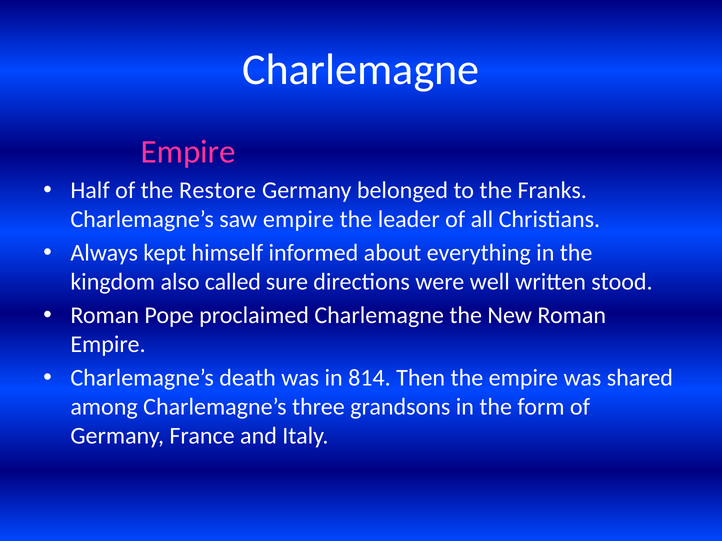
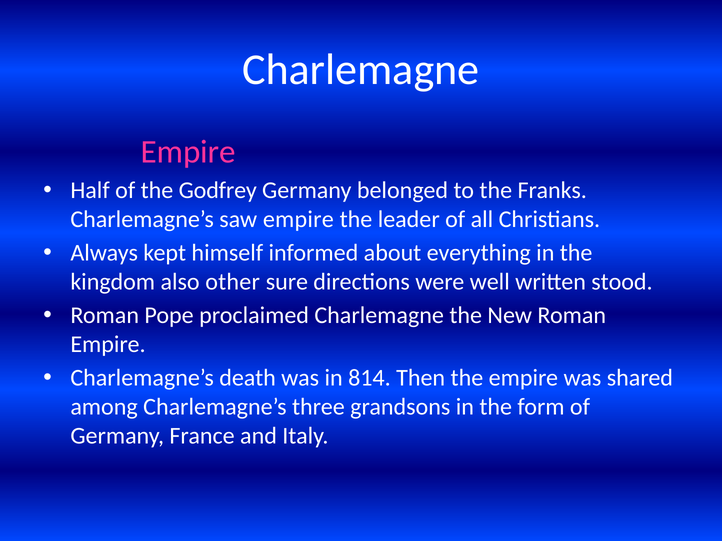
Restore: Restore -> Godfrey
called: called -> other
